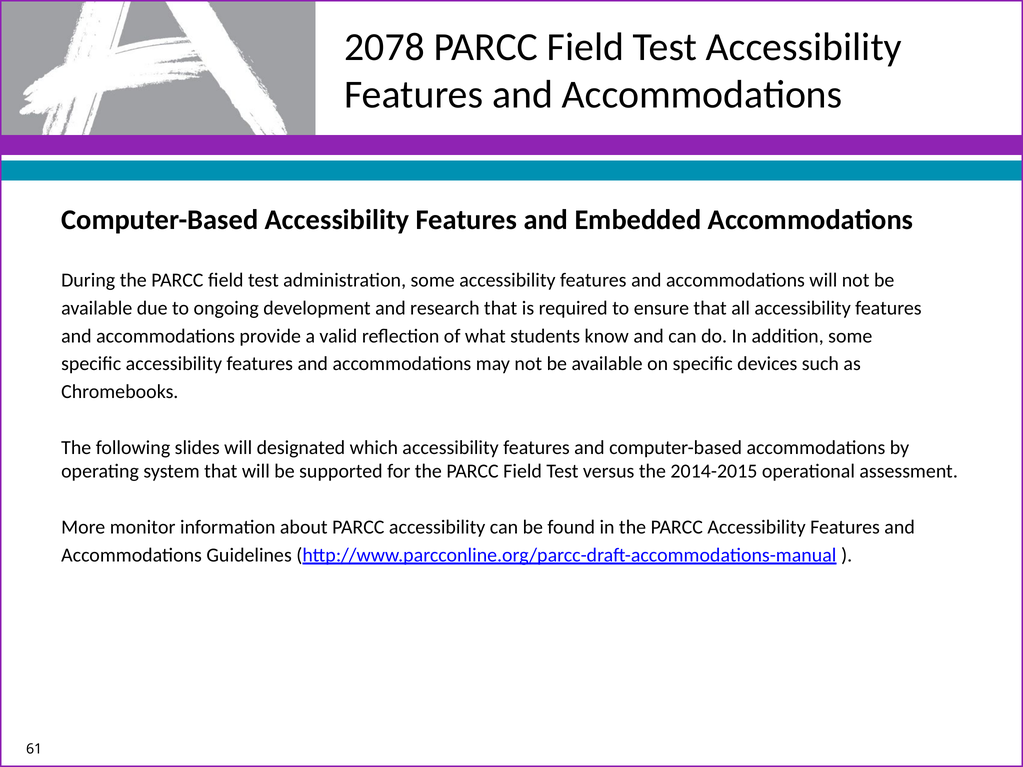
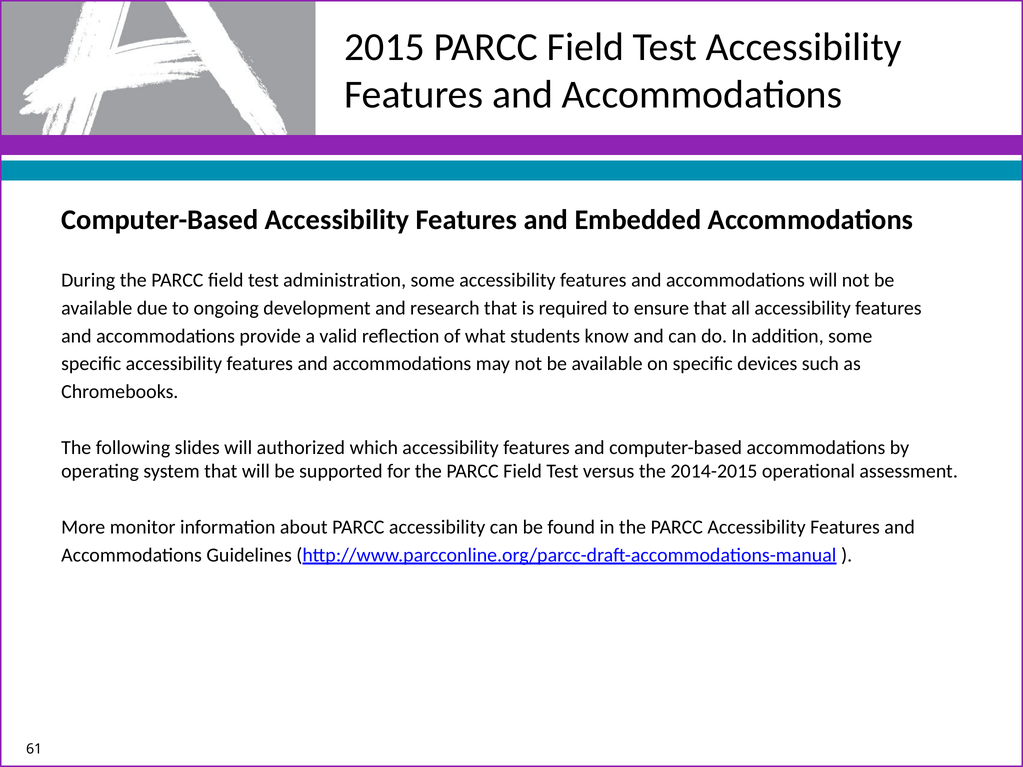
2078: 2078 -> 2015
designated: designated -> authorized
